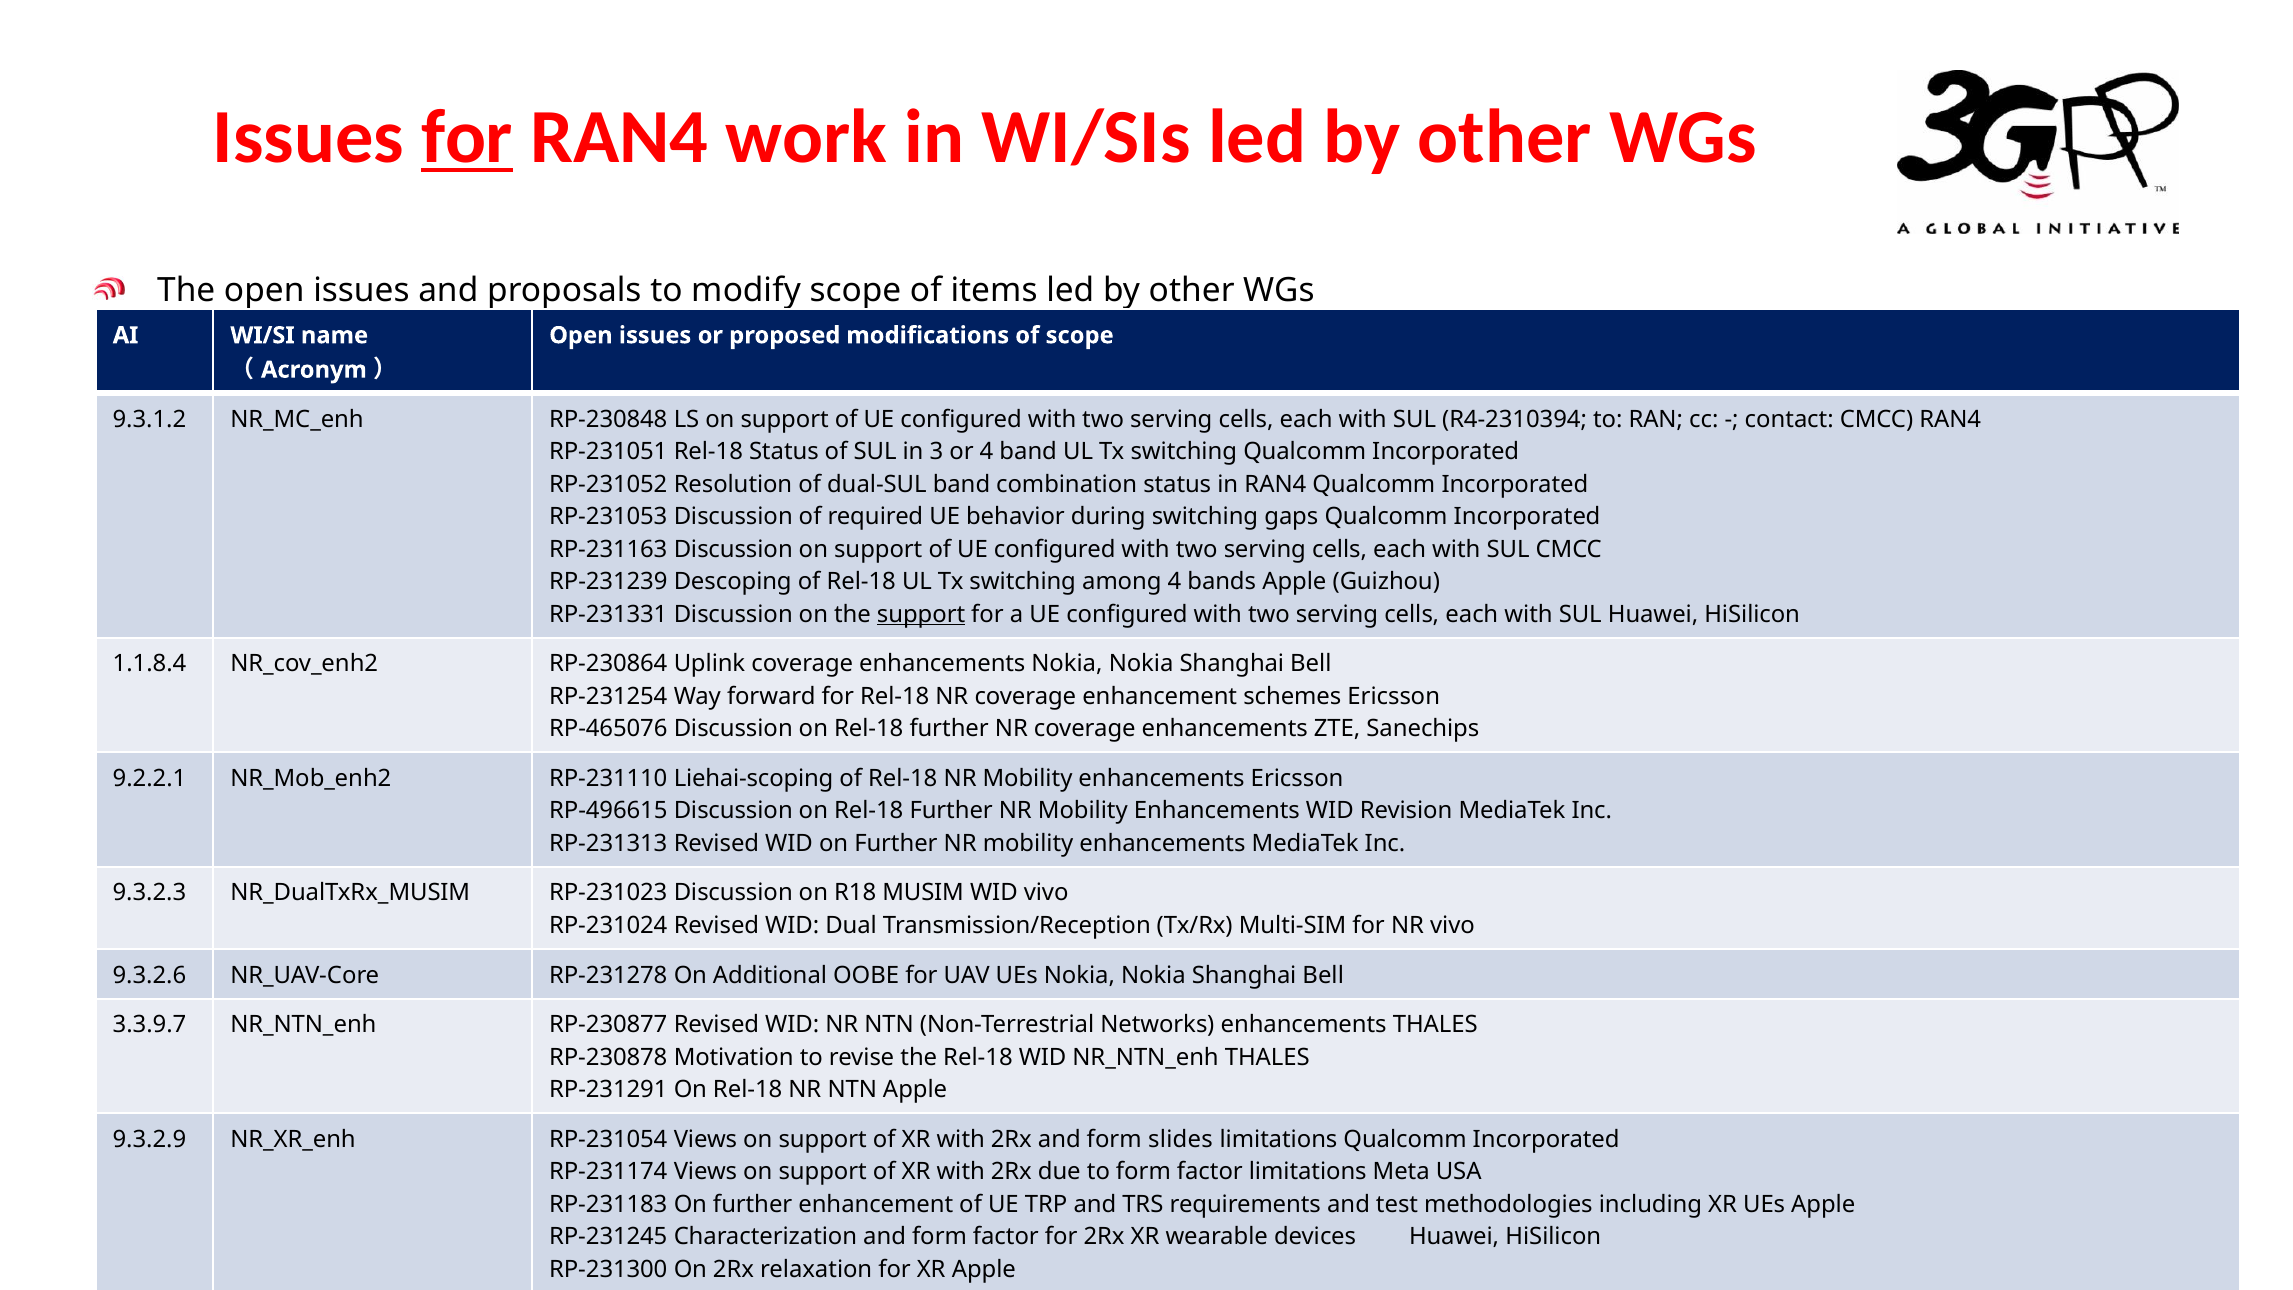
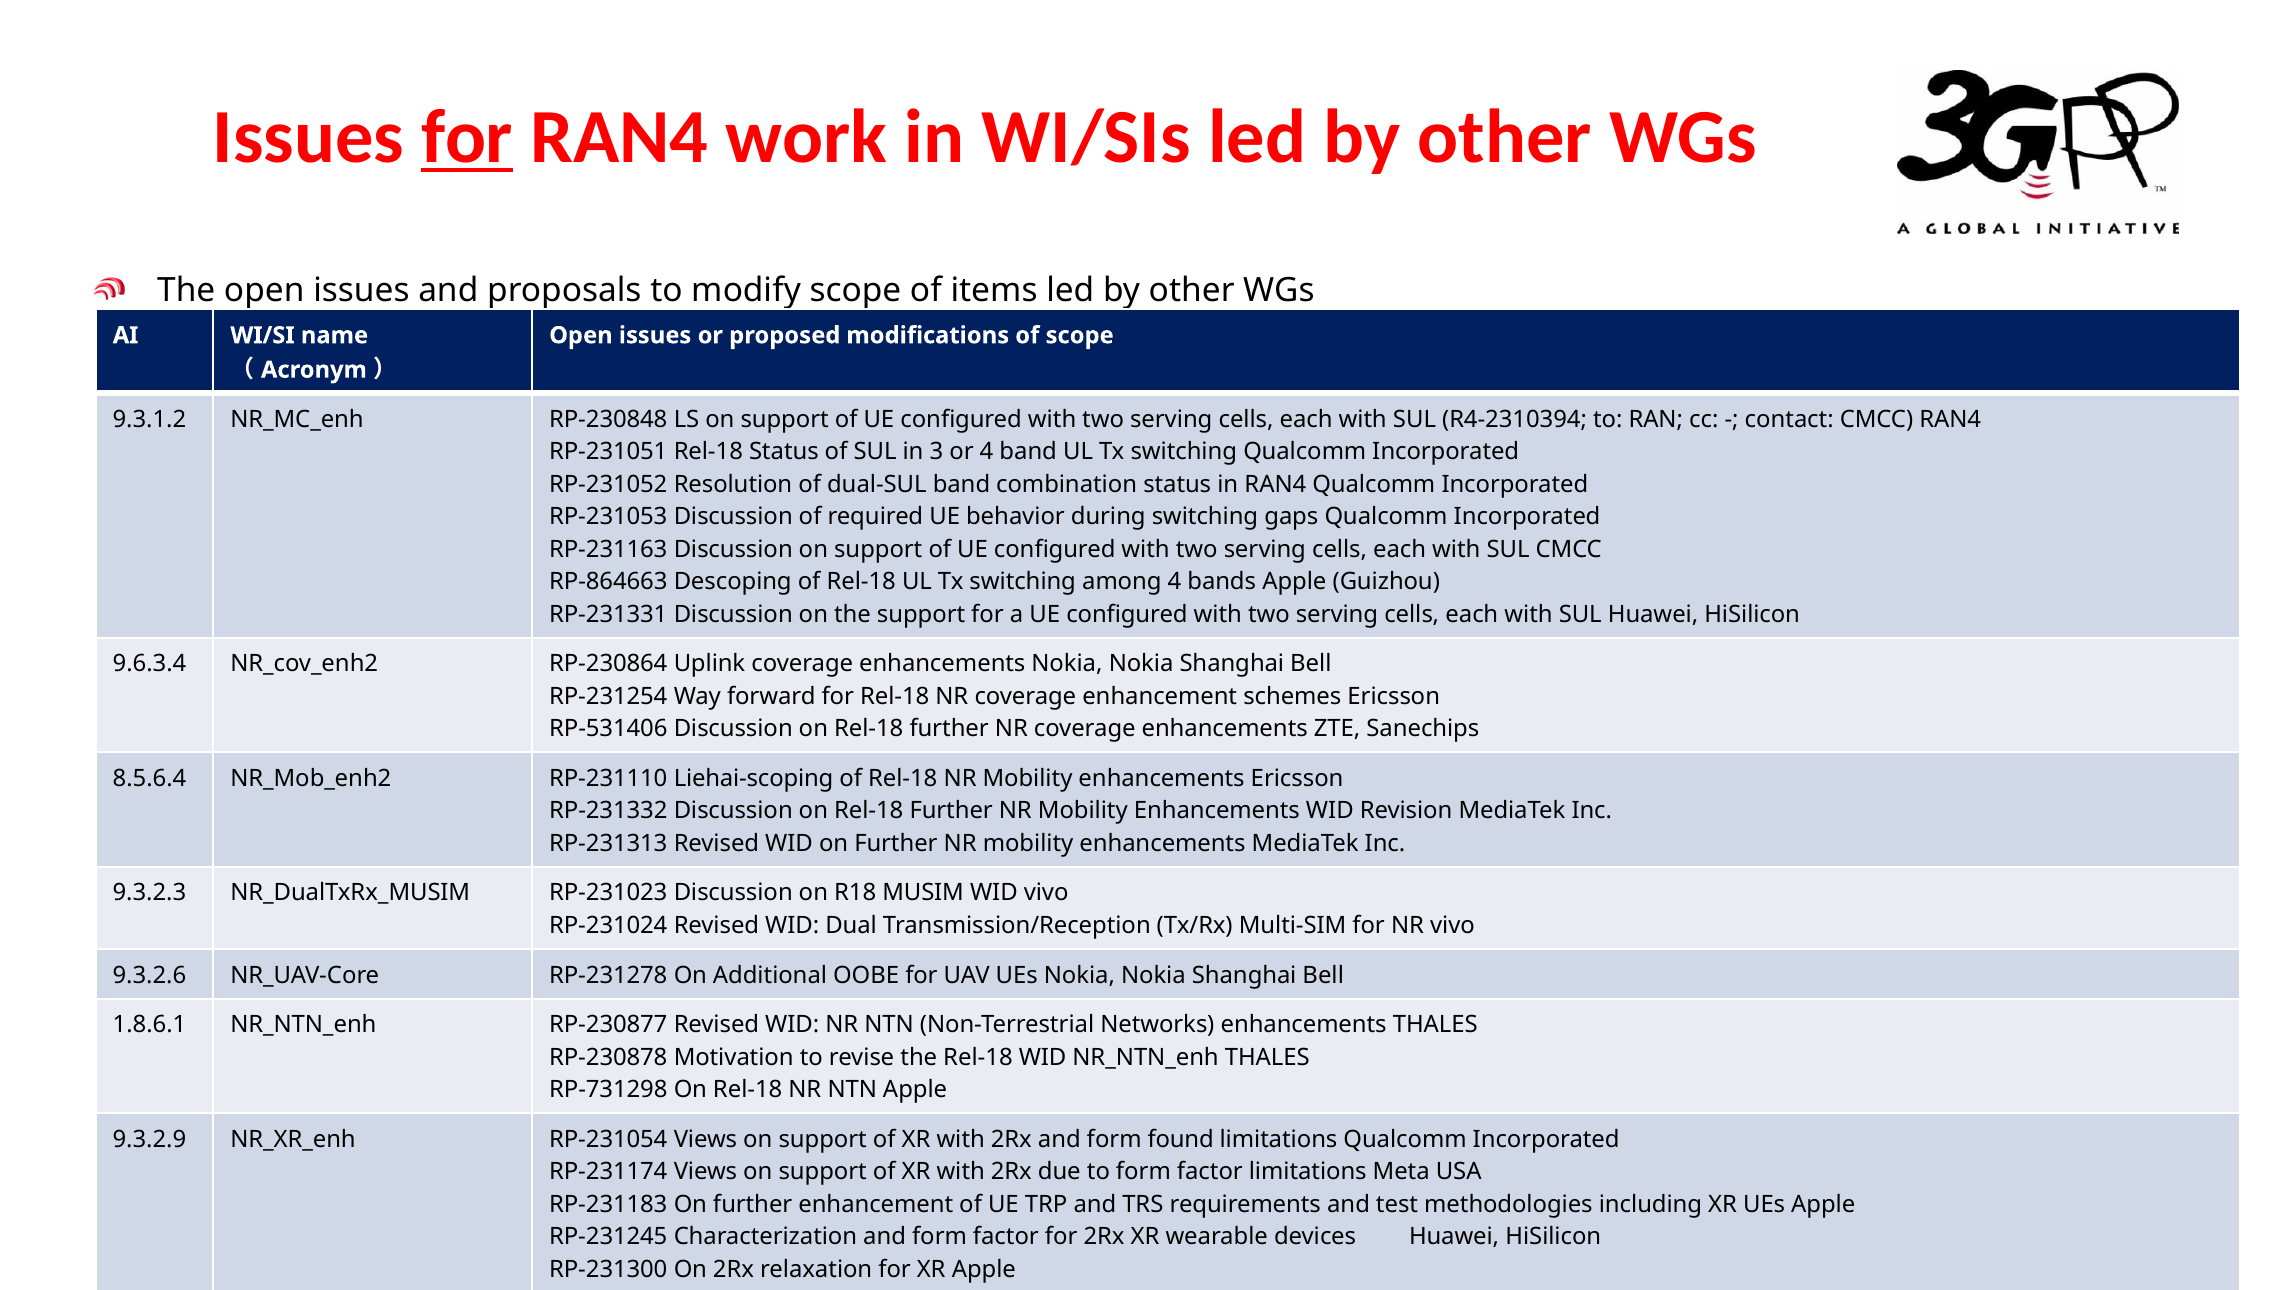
RP-231239: RP-231239 -> RP-864663
support at (921, 614) underline: present -> none
1.1.8.4: 1.1.8.4 -> 9.6.3.4
RP-465076: RP-465076 -> RP-531406
9.2.2.1: 9.2.2.1 -> 8.5.6.4
RP-496615: RP-496615 -> RP-231332
3.3.9.7: 3.3.9.7 -> 1.8.6.1
RP-231291: RP-231291 -> RP-731298
slides: slides -> found
